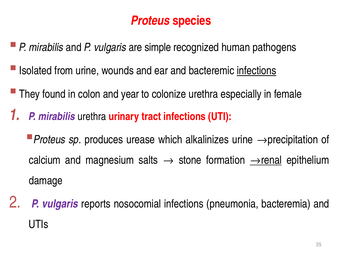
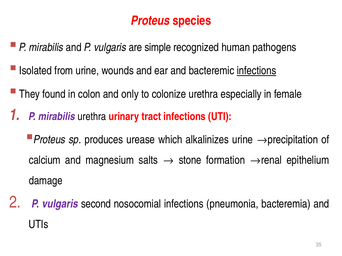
year: year -> only
→renal underline: present -> none
reports: reports -> second
